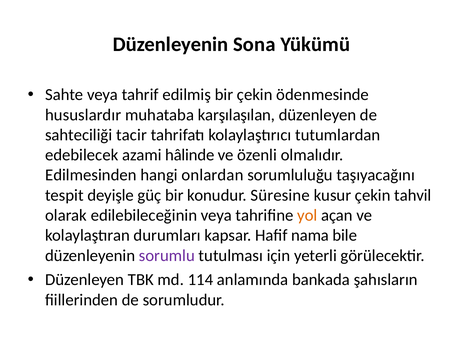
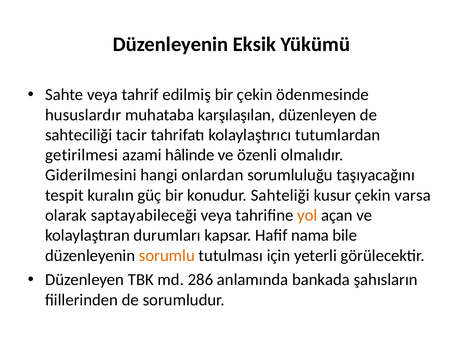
Sona: Sona -> Eksik
edebilecek: edebilecek -> getirilmesi
Edilmesinden: Edilmesinden -> Giderilmesini
deyişle: deyişle -> kuralın
Süresine: Süresine -> Sahteliği
tahvil: tahvil -> varsa
edilebileceğinin: edilebileceğinin -> saptayabileceği
sorumlu colour: purple -> orange
114: 114 -> 286
